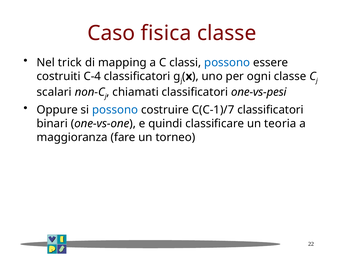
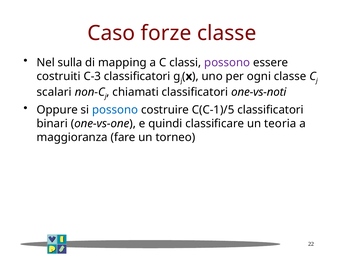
fisica: fisica -> forze
trick: trick -> sulla
possono at (227, 63) colour: blue -> purple
C-4: C-4 -> C-3
one-vs-pesi: one-vs-pesi -> one-vs-noti
C(C-1)/7: C(C-1)/7 -> C(C-1)/5
